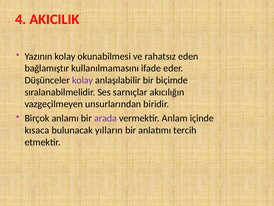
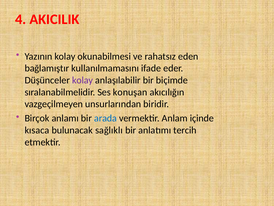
sarnıçlar: sarnıçlar -> konuşan
arada colour: purple -> blue
yılların: yılların -> sağlıklı
